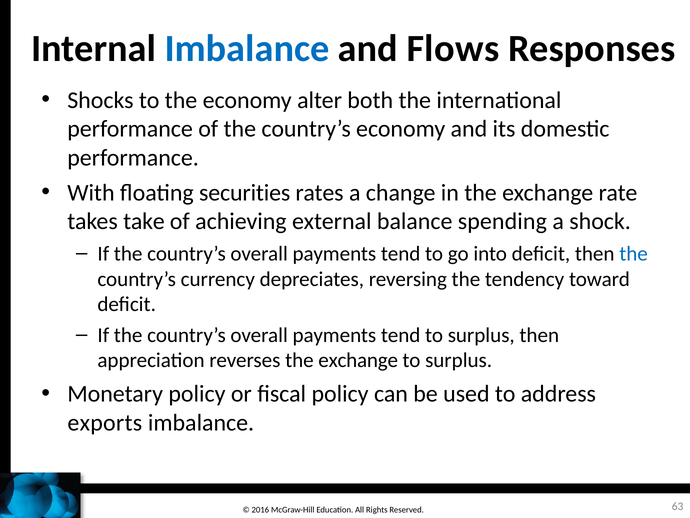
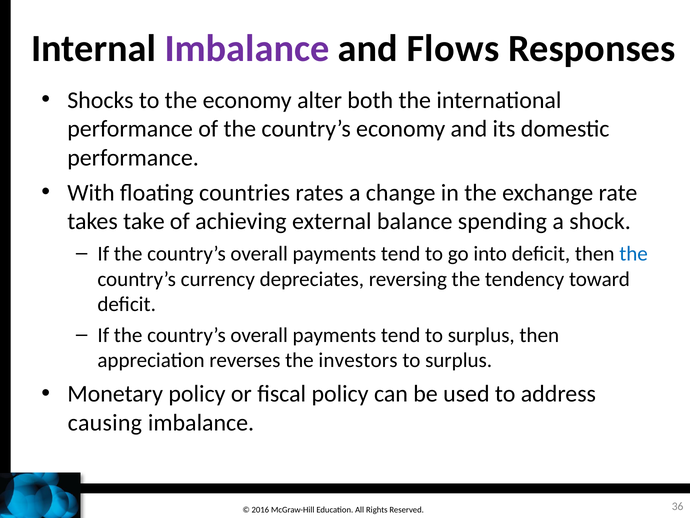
Imbalance at (247, 49) colour: blue -> purple
securities: securities -> countries
reverses the exchange: exchange -> investors
exports: exports -> causing
63: 63 -> 36
